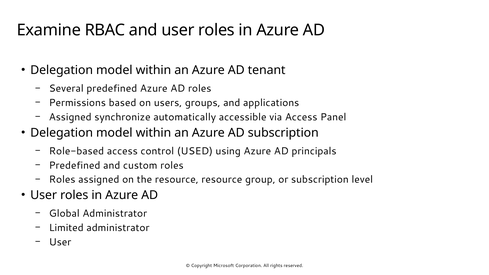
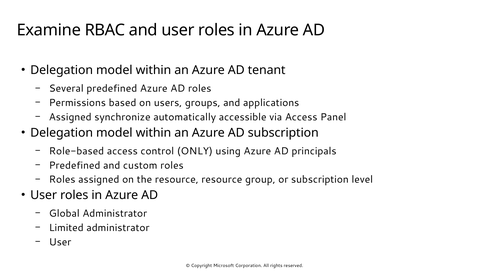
USED: USED -> ONLY
